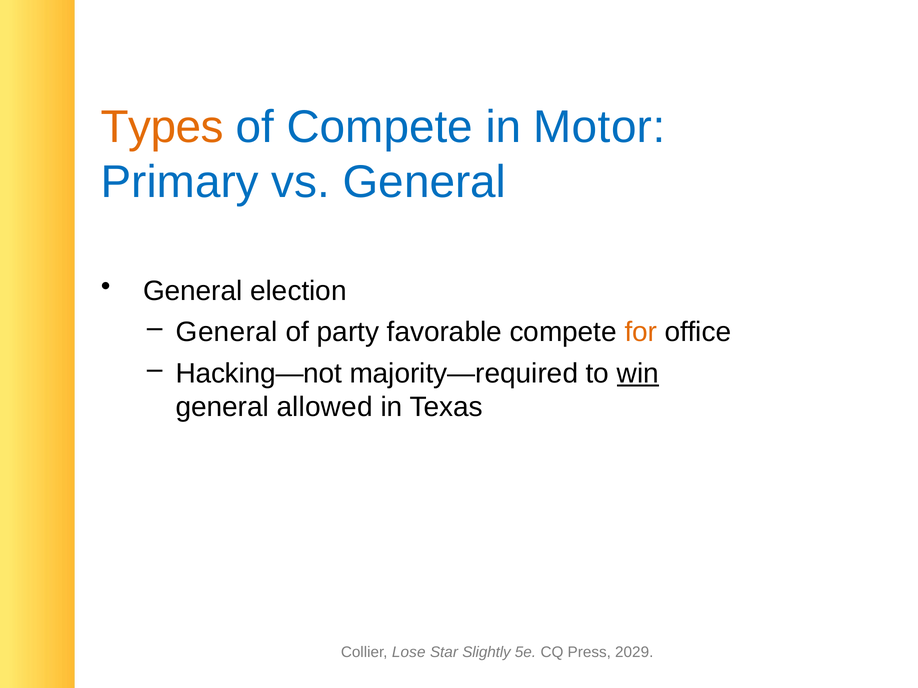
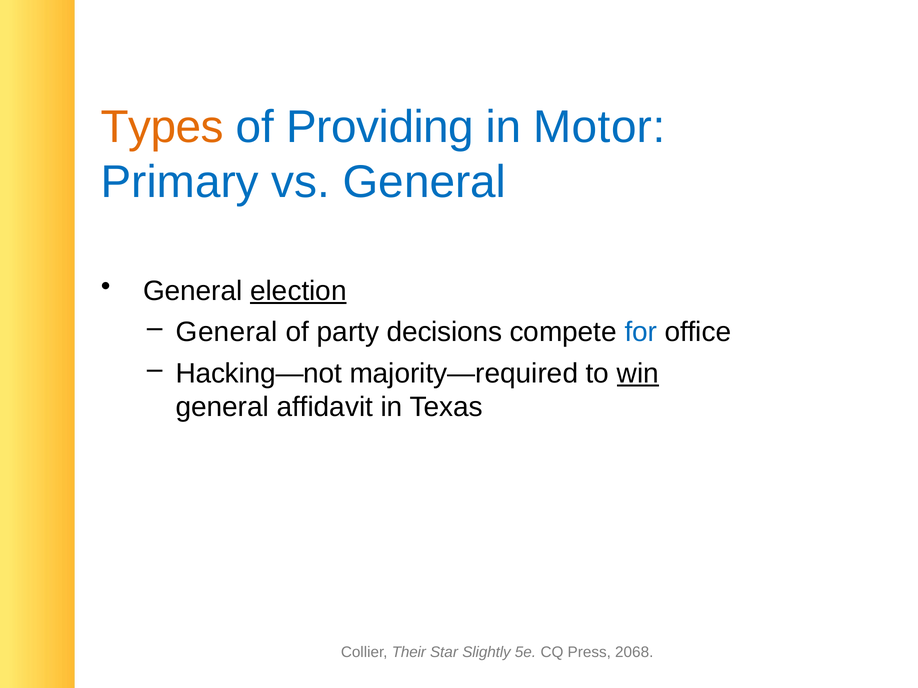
of Compete: Compete -> Providing
election underline: none -> present
favorable: favorable -> decisions
for colour: orange -> blue
allowed: allowed -> affidavit
Lose: Lose -> Their
2029: 2029 -> 2068
